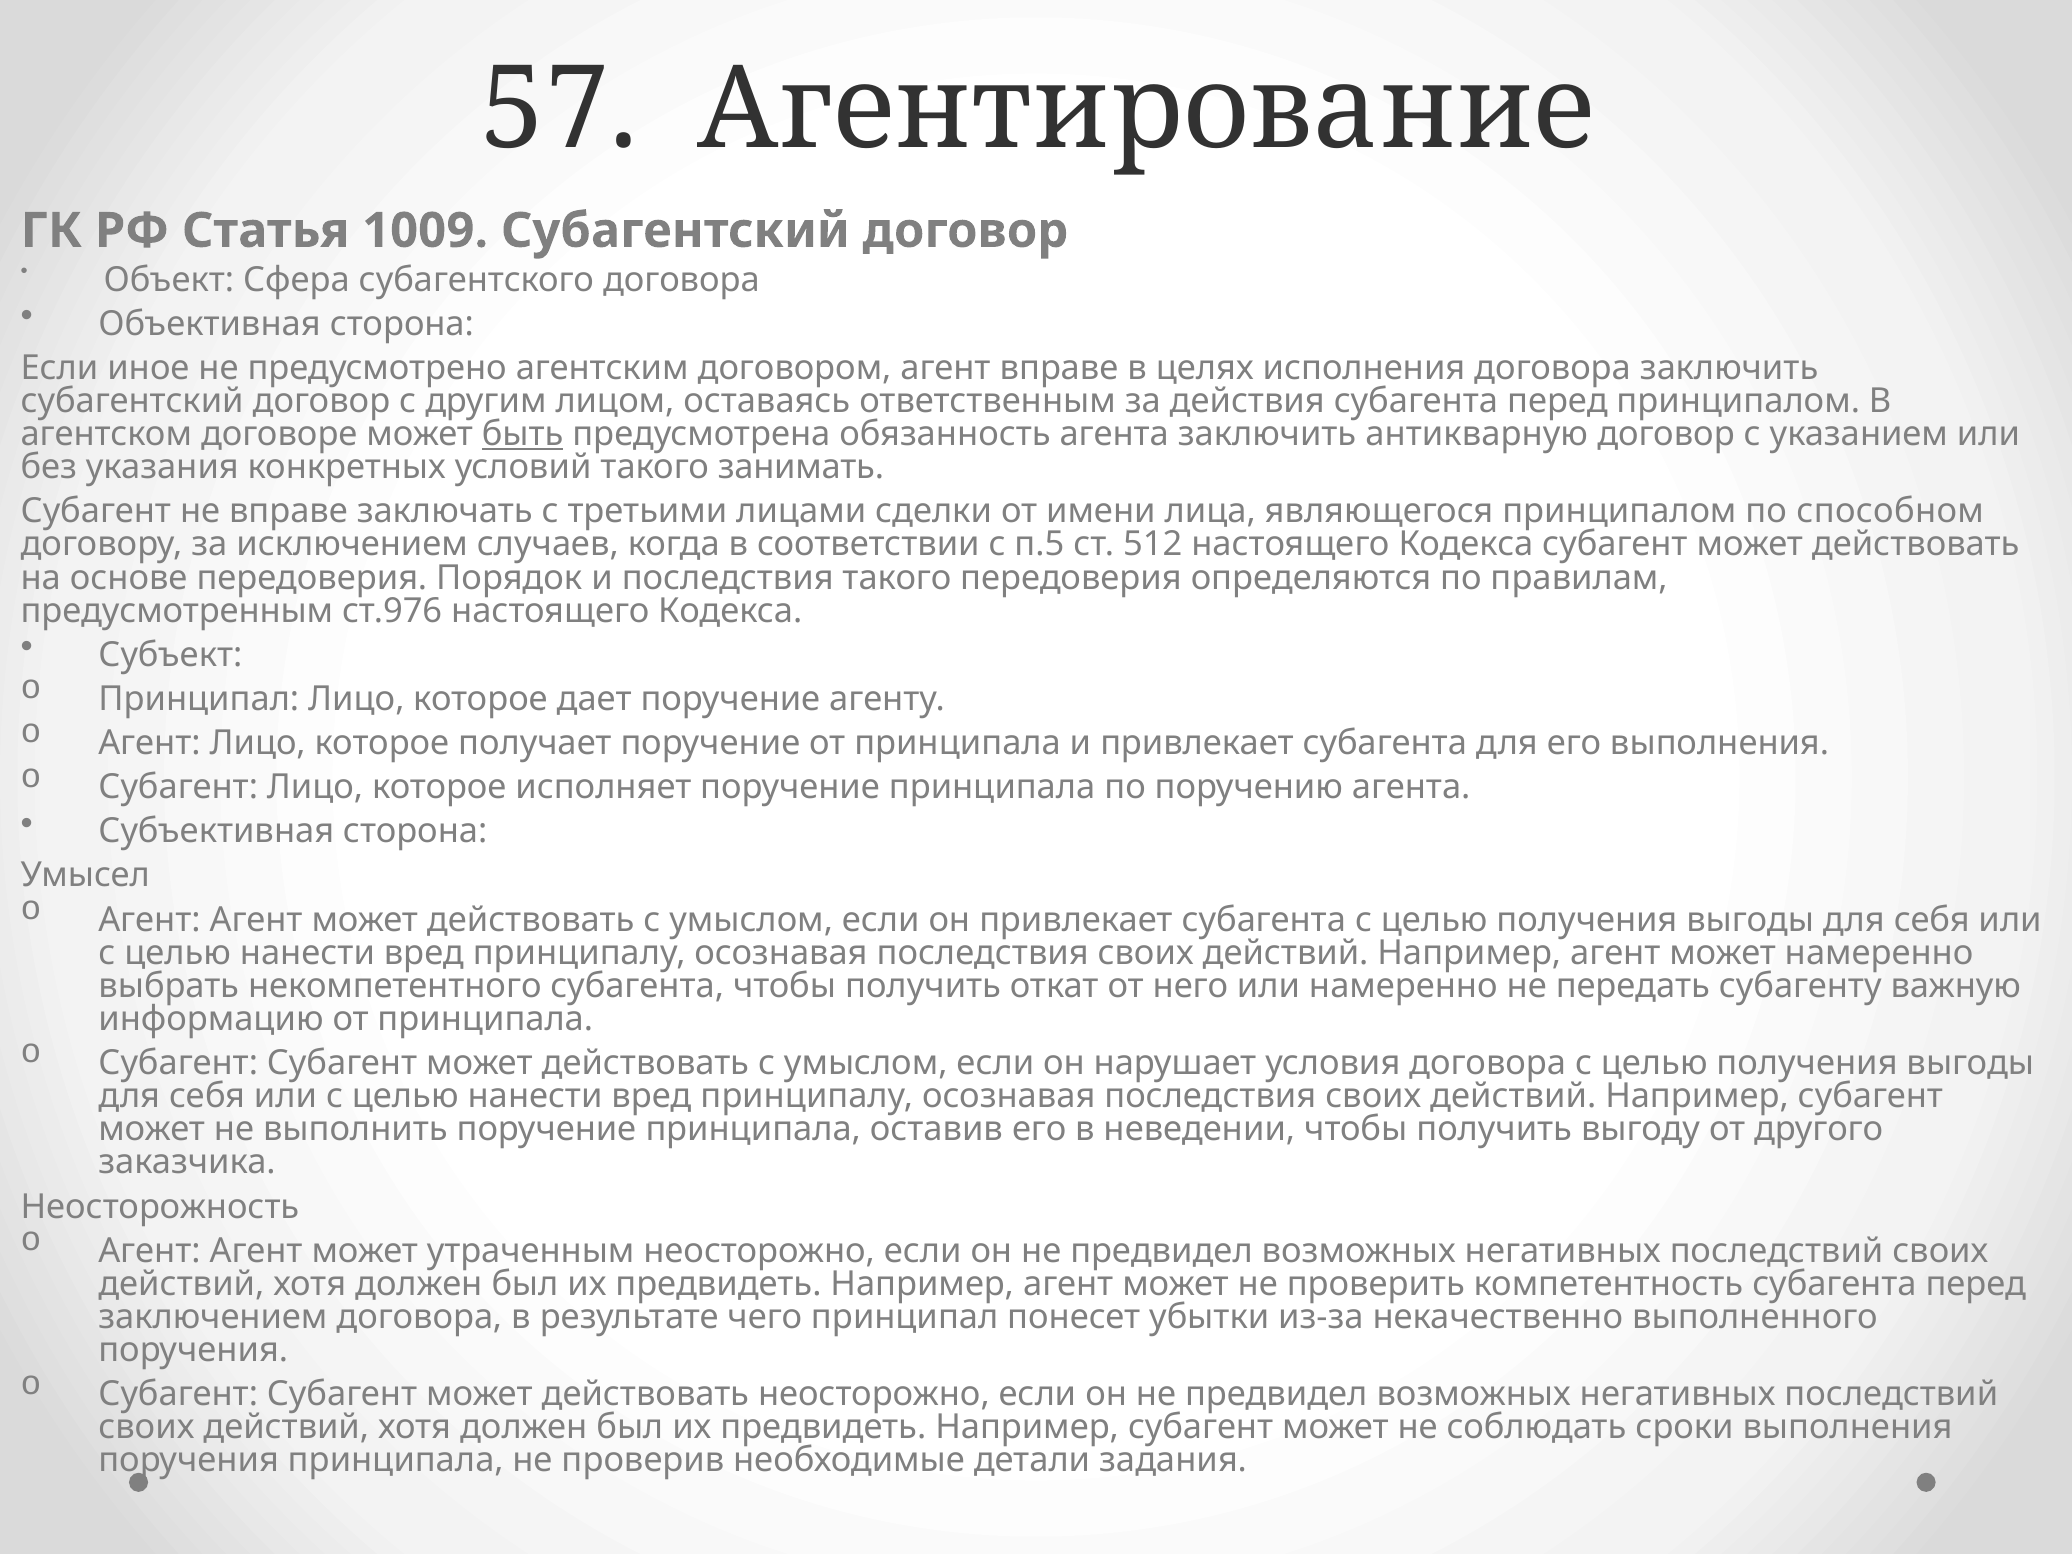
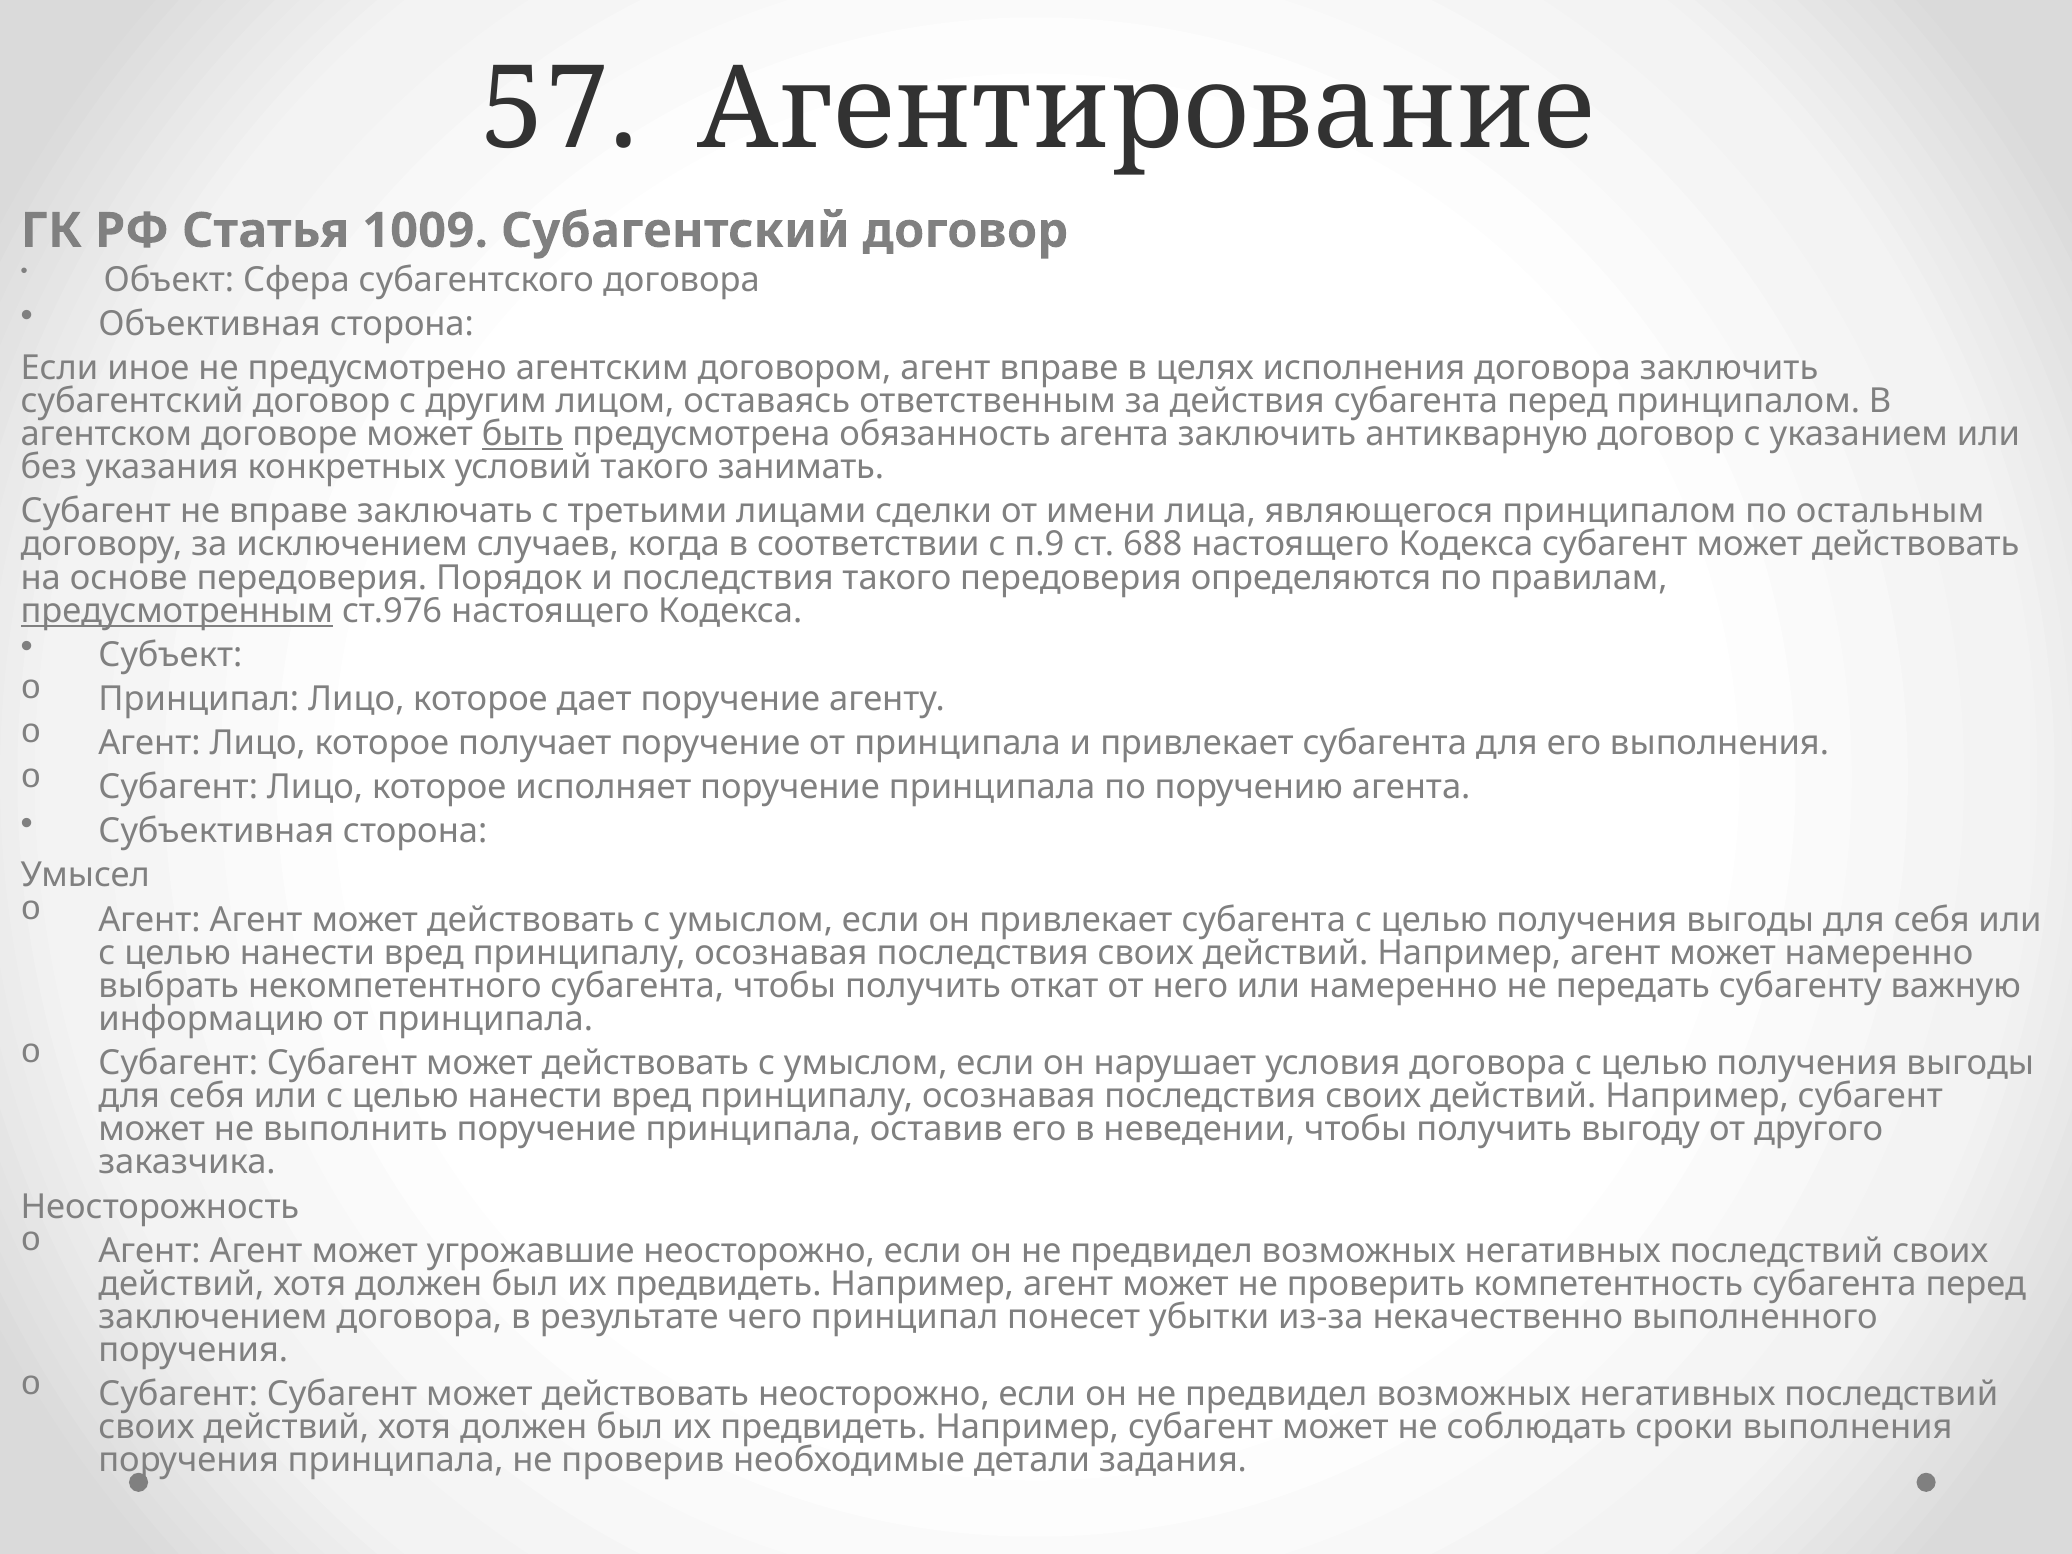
способном: способном -> остальным
п.5: п.5 -> п.9
512: 512 -> 688
предусмотренным underline: none -> present
утраченным: утраченным -> угрожавшие
